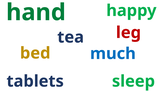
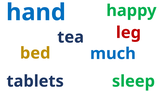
hand colour: green -> blue
